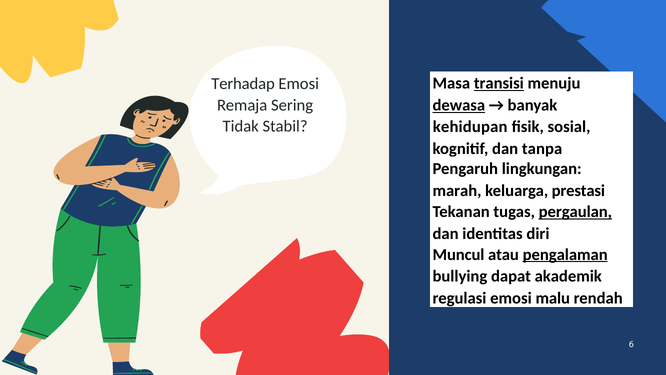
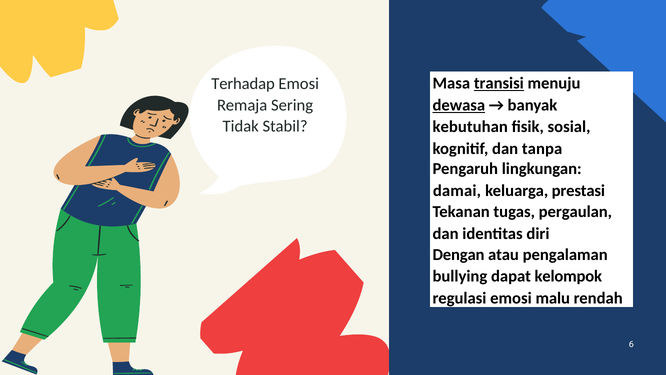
kehidupan: kehidupan -> kebutuhan
marah: marah -> damai
pergaulan underline: present -> none
Muncul: Muncul -> Dengan
pengalaman underline: present -> none
akademik: akademik -> kelompok
